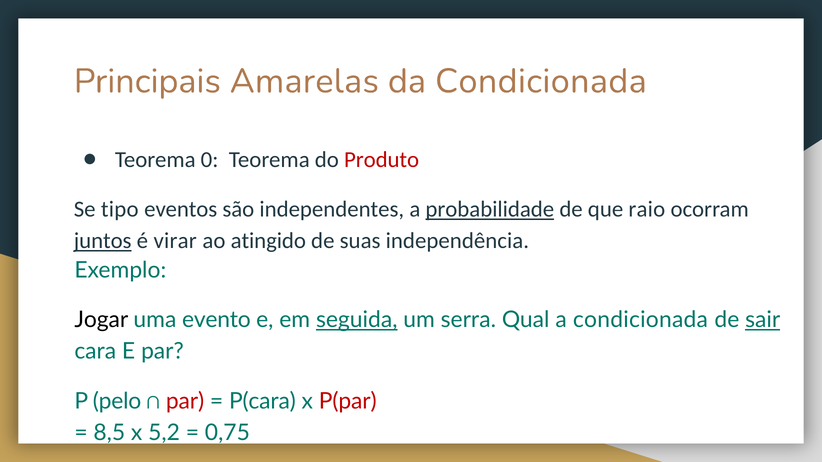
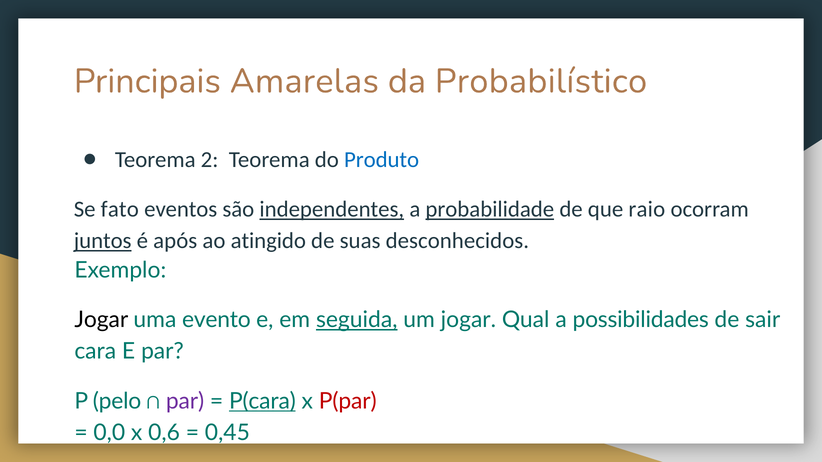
da Condicionada: Condicionada -> Probabilístico
0: 0 -> 2
Produto colour: red -> blue
tipo: tipo -> fato
independentes underline: none -> present
virar: virar -> após
independência: independência -> desconhecidos
um serra: serra -> jogar
a condicionada: condicionada -> possibilidades
sair underline: present -> none
par at (185, 402) colour: red -> purple
P(cara underline: none -> present
8,5: 8,5 -> 0,0
5,2: 5,2 -> 0,6
0,75: 0,75 -> 0,45
